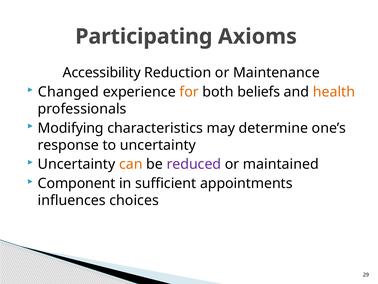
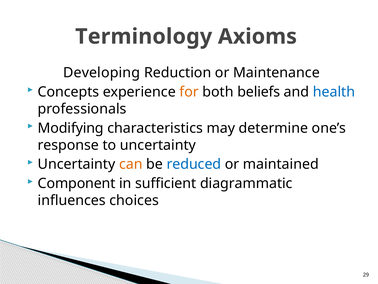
Participating: Participating -> Terminology
Accessibility: Accessibility -> Developing
Changed: Changed -> Concepts
health colour: orange -> blue
reduced colour: purple -> blue
appointments: appointments -> diagrammatic
